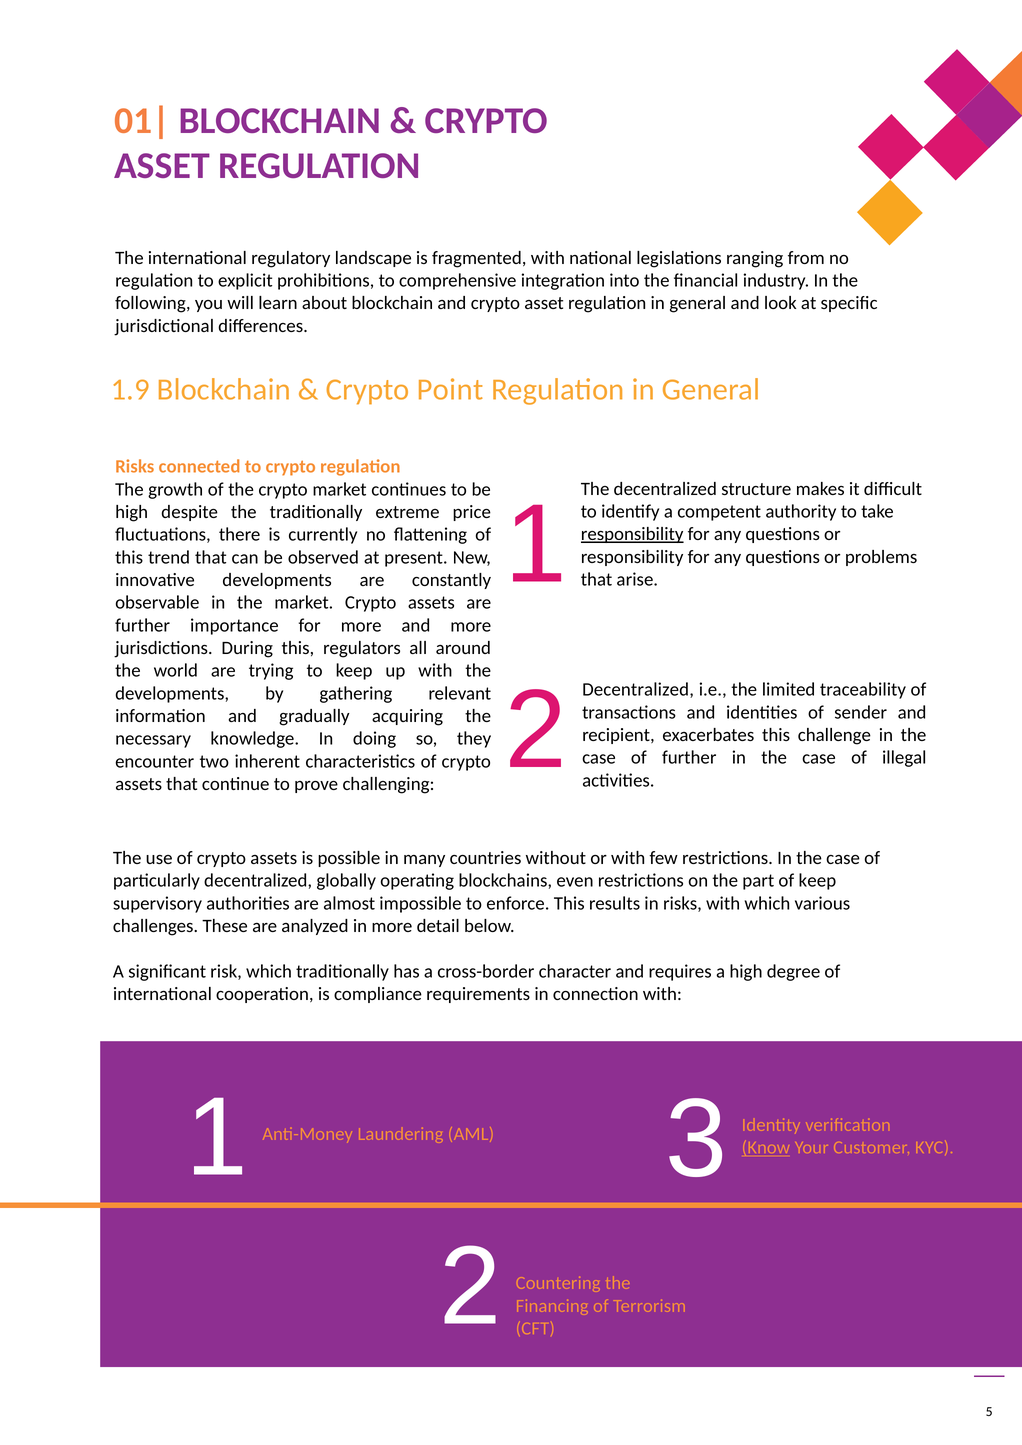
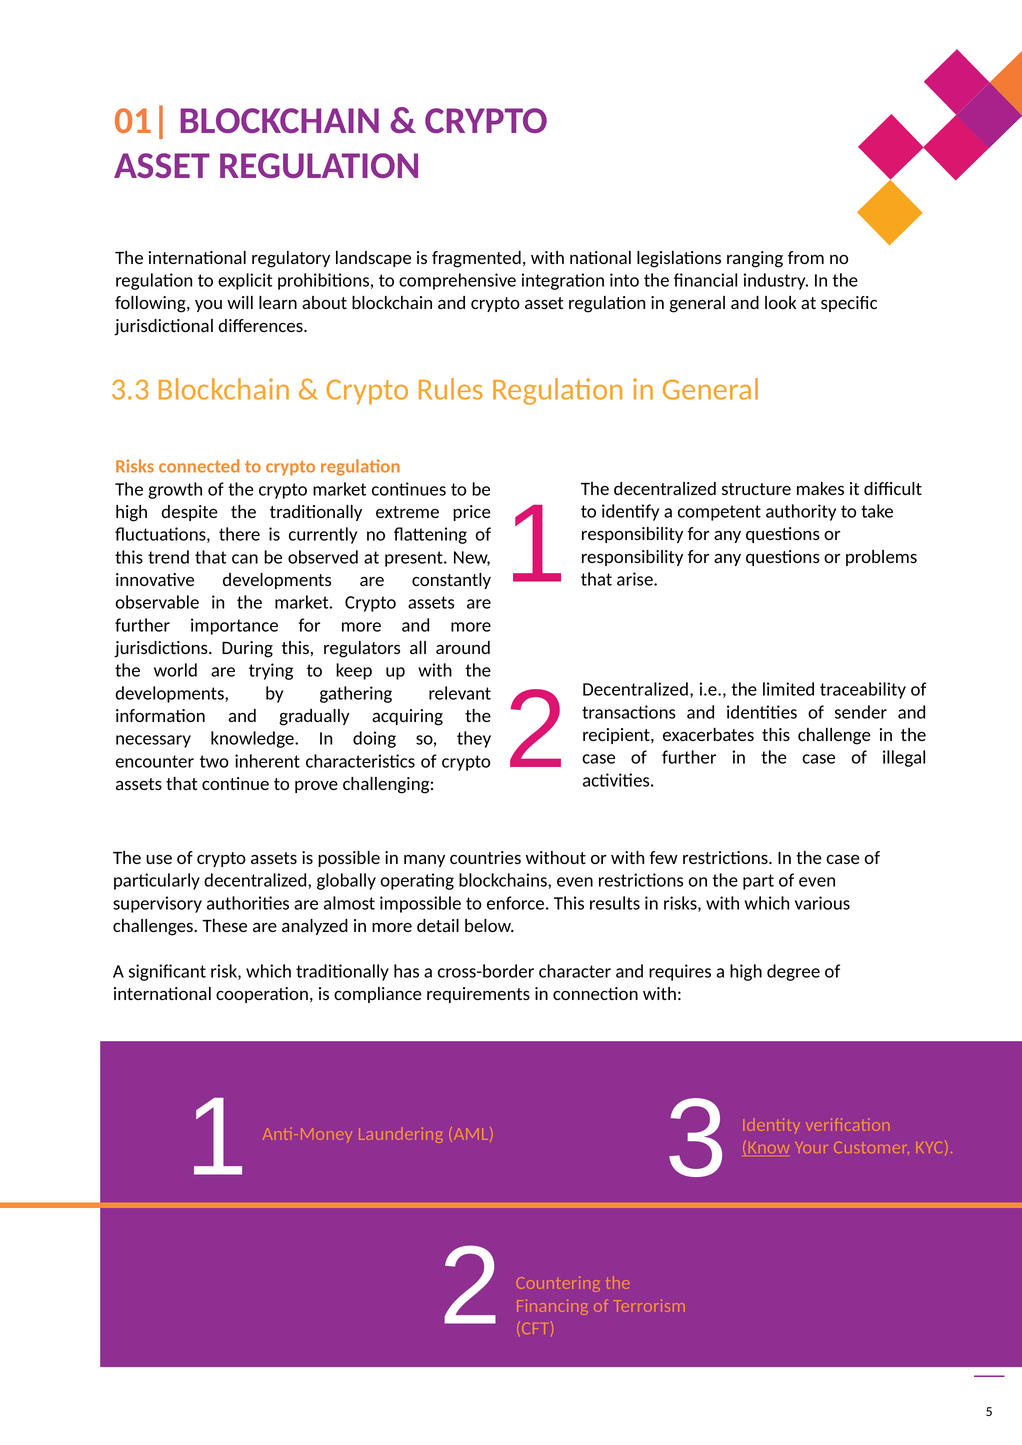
1.9: 1.9 -> 3.3
Point: Point -> Rules
responsibility at (632, 534) underline: present -> none
of keep: keep -> even
